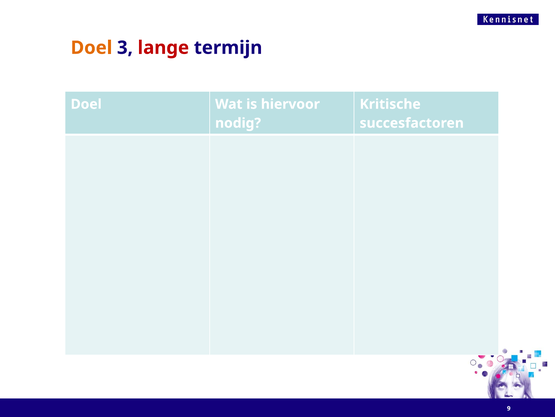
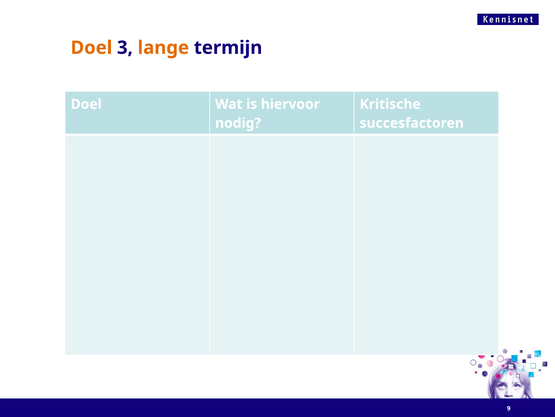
lange colour: red -> orange
